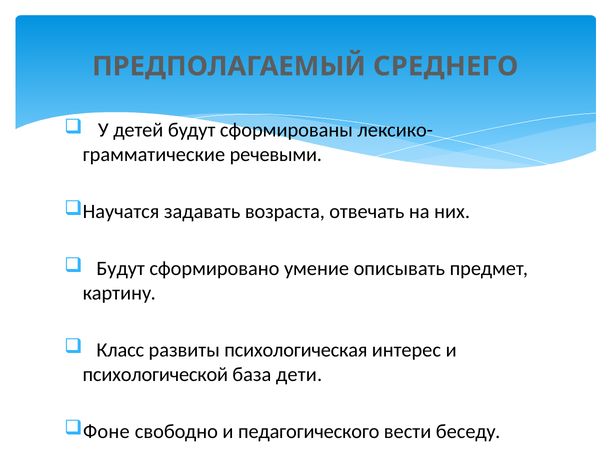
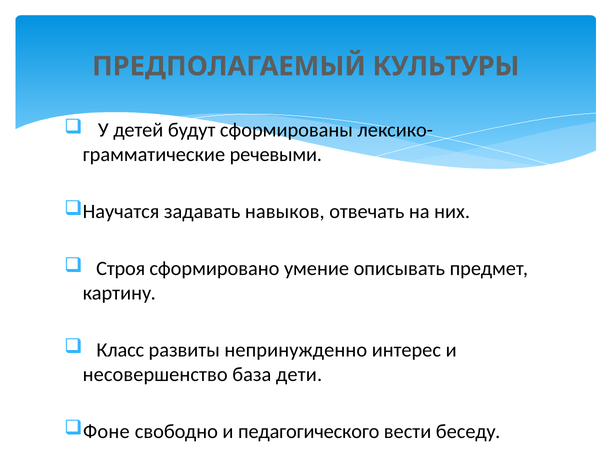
СРЕДНЕГО: СРЕДНЕГО -> КУЛЬТУРЫ
возраста: возраста -> навыков
Будут at (121, 269): Будут -> Строя
психологическая: психологическая -> непринужденно
психологической: психологической -> несовершенство
